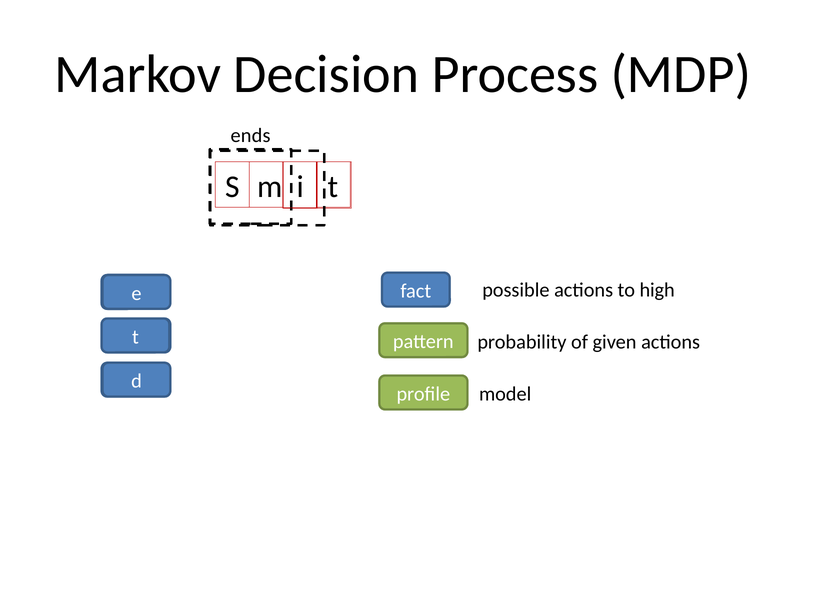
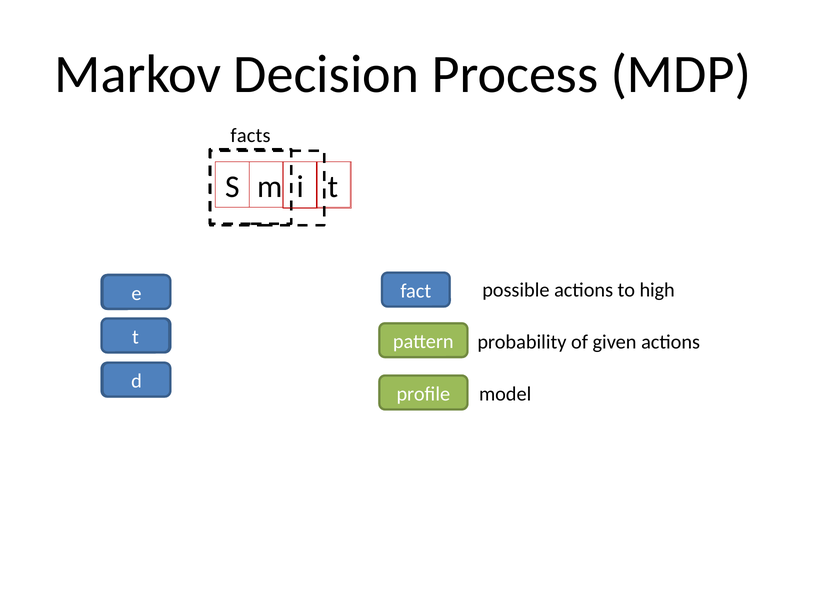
ends: ends -> facts
